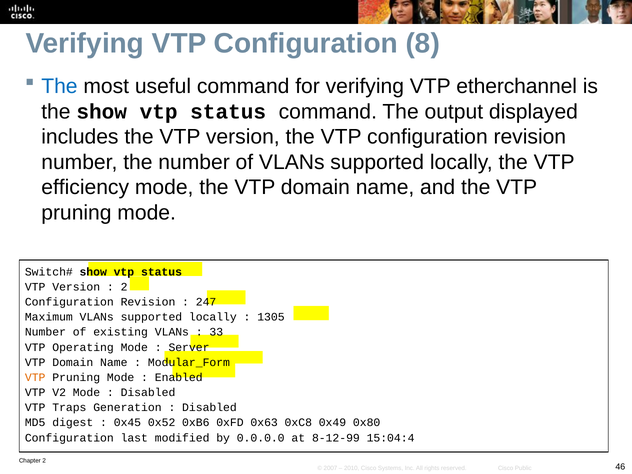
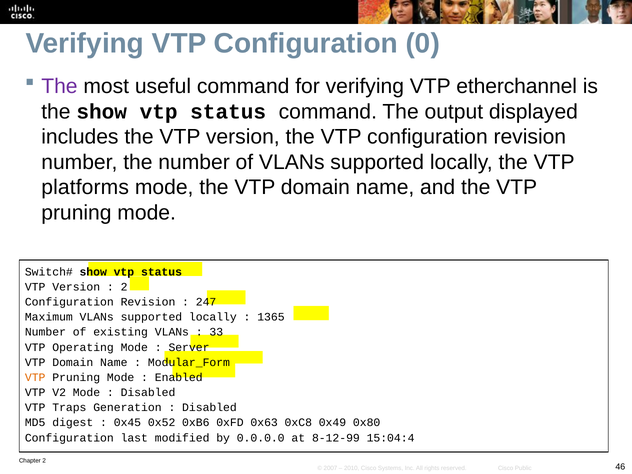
8: 8 -> 0
The at (59, 86) colour: blue -> purple
efficiency: efficiency -> platforms
1305: 1305 -> 1365
